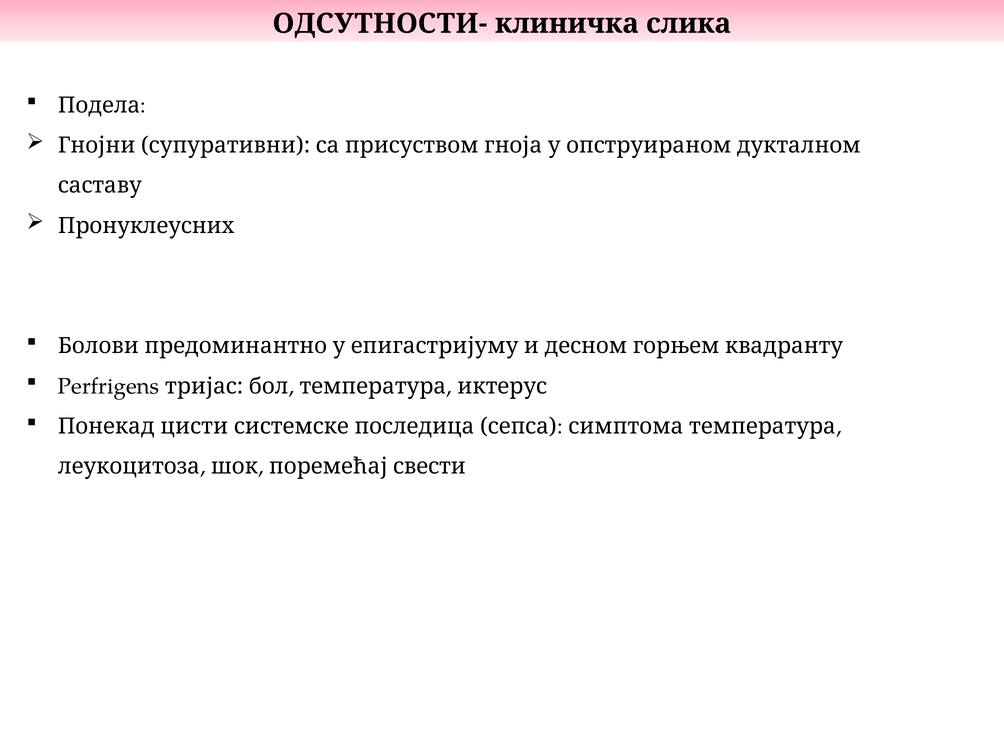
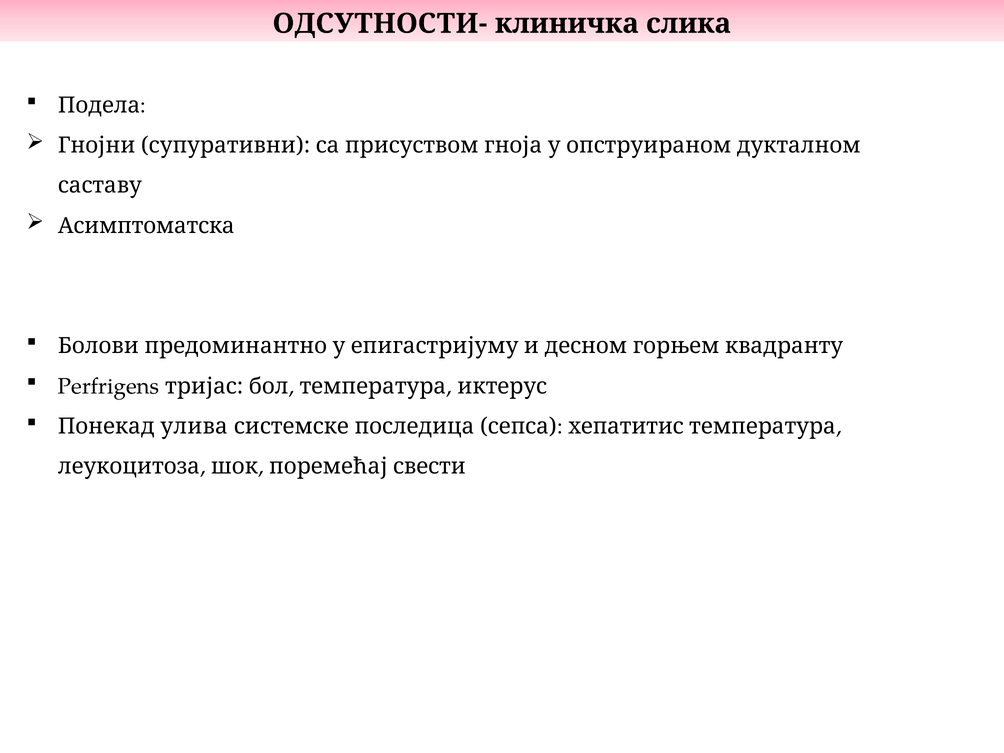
Пронуклеусних: Пронуклеусних -> Асимптоматска
цисти: цисти -> улива
симптома: симптома -> хепатитис
